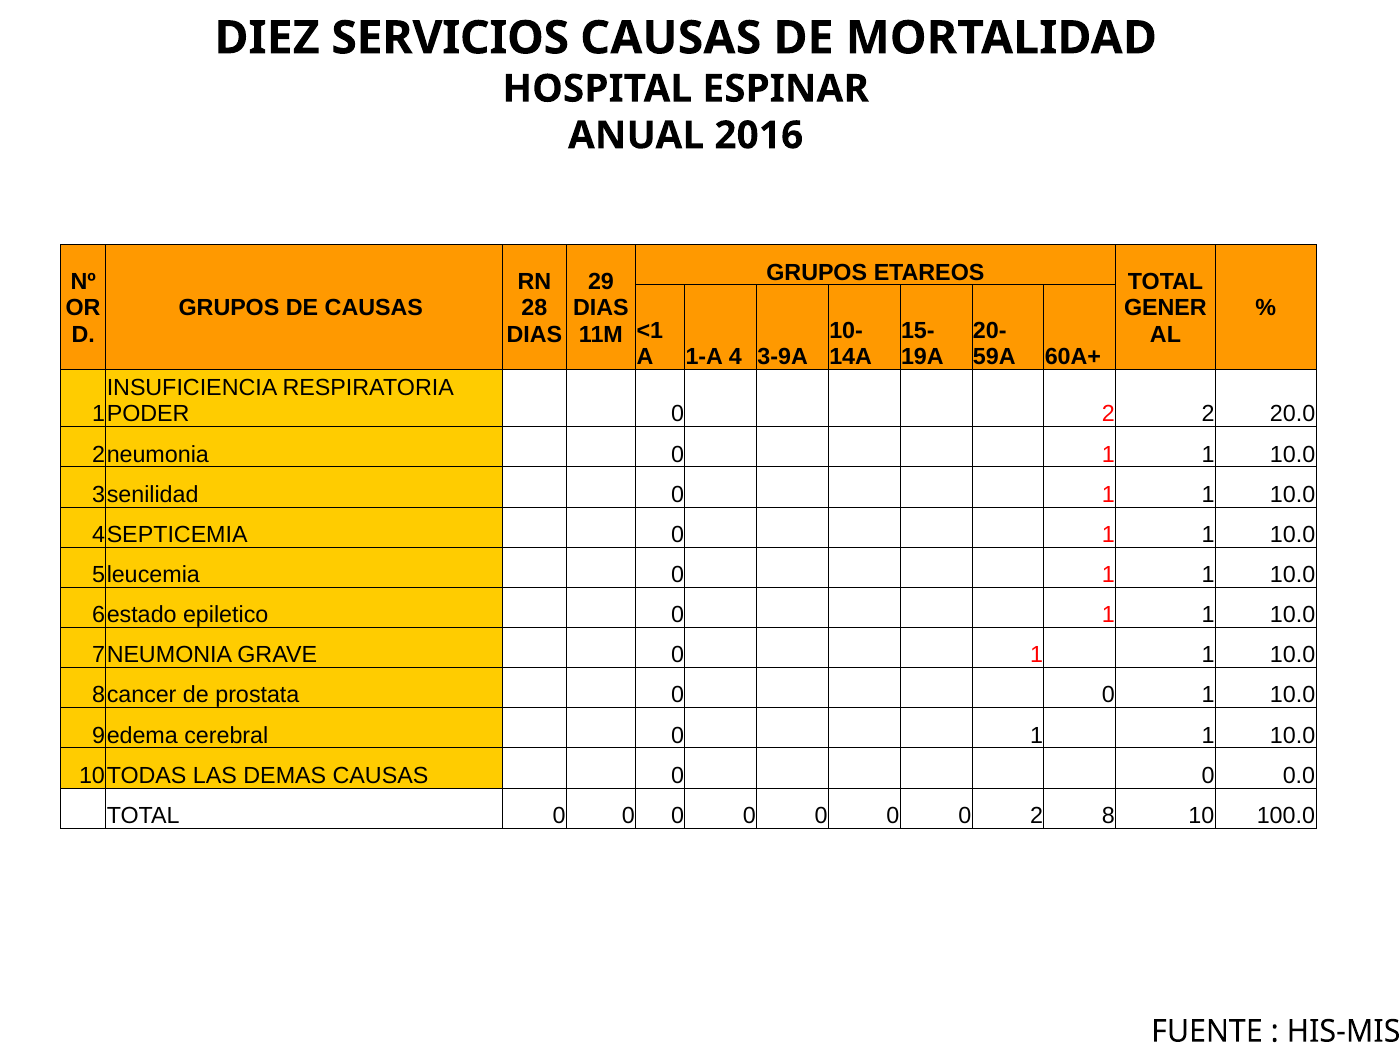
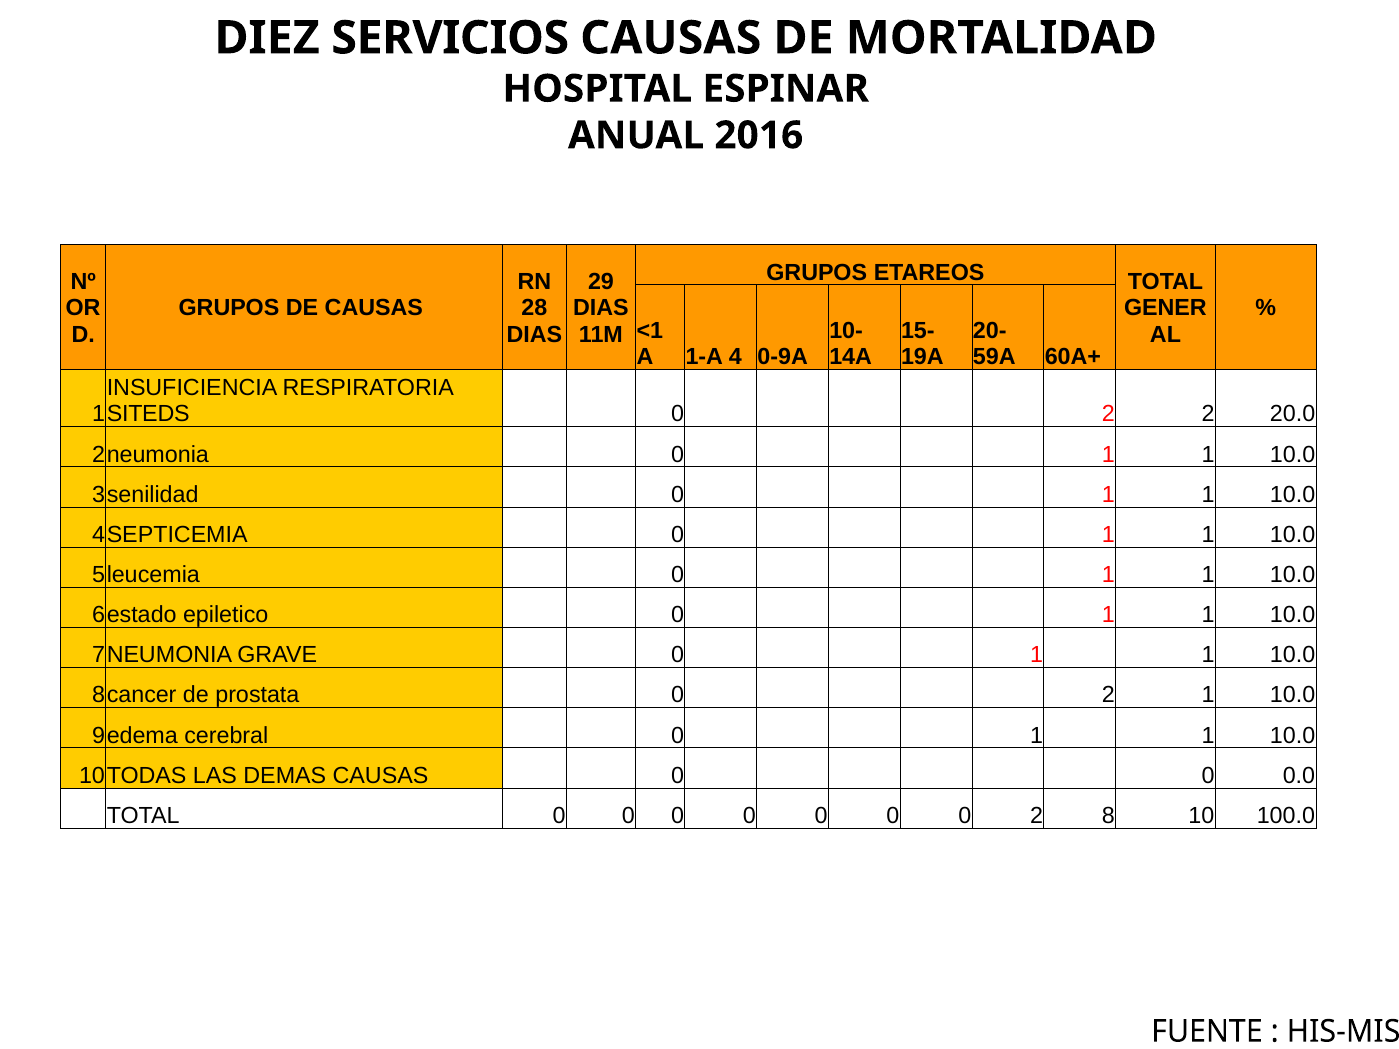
3-9A: 3-9A -> 0-9A
PODER: PODER -> SITEDS
prostata 0 0: 0 -> 2
